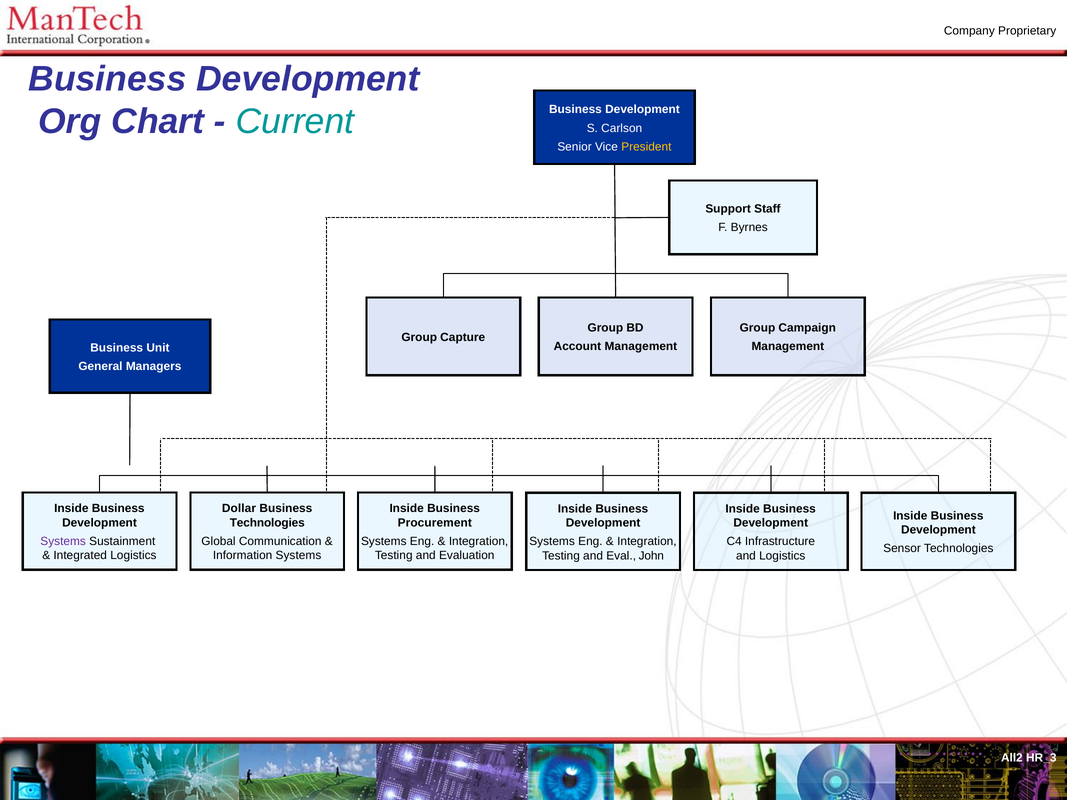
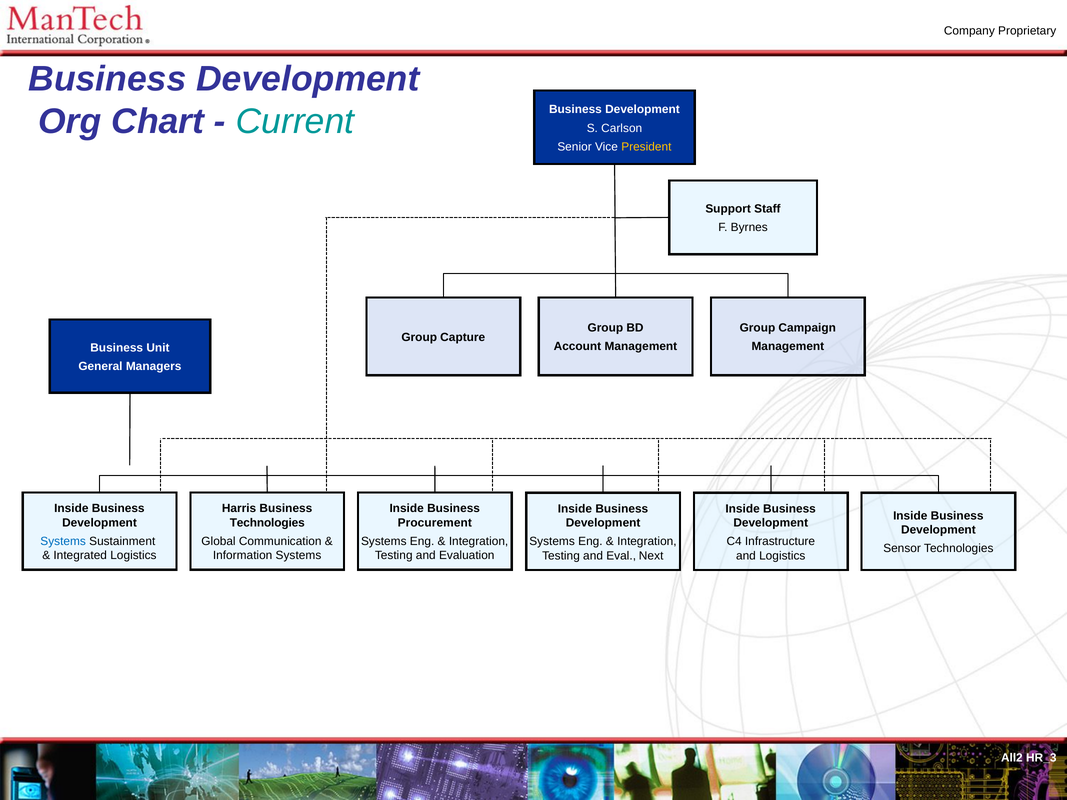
Dollar: Dollar -> Harris
Systems at (63, 542) colour: purple -> blue
John: John -> Next
